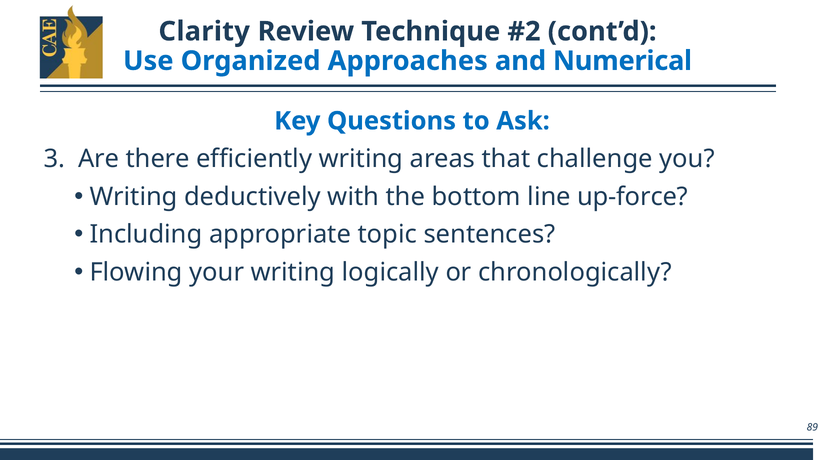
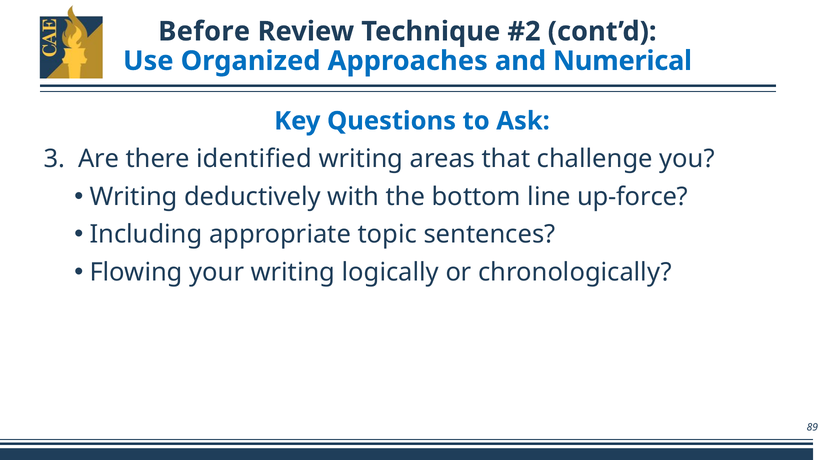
Clarity: Clarity -> Before
efficiently: efficiently -> identified
